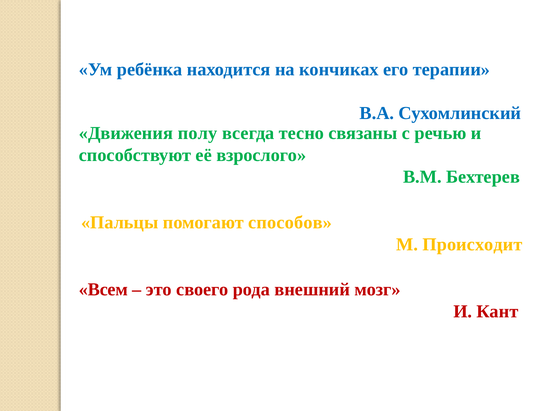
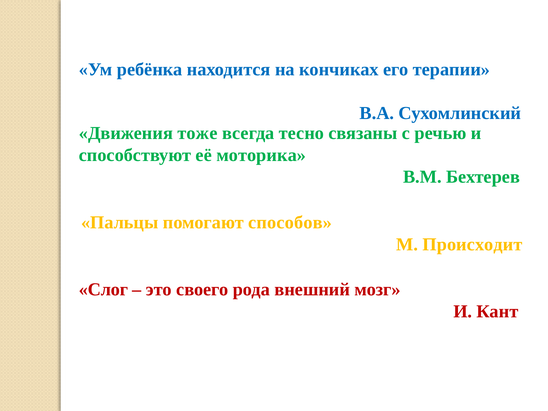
полу: полу -> тоже
взрослого: взрослого -> моторика
Всем: Всем -> Слог
